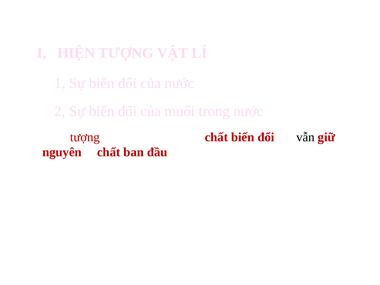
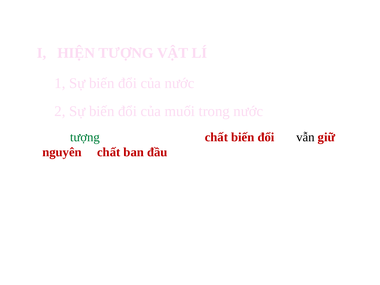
tượng at (85, 137) colour: red -> green
